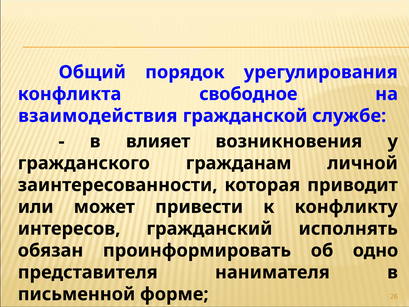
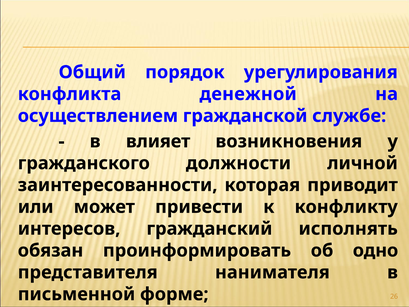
свободное: свободное -> денежной
взаимодействия: взаимодействия -> осуществлением
гражданам: гражданам -> должности
